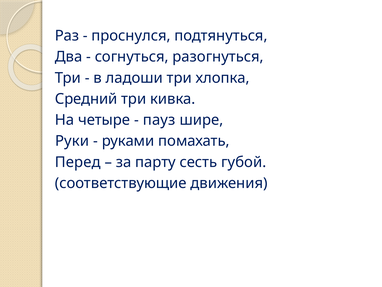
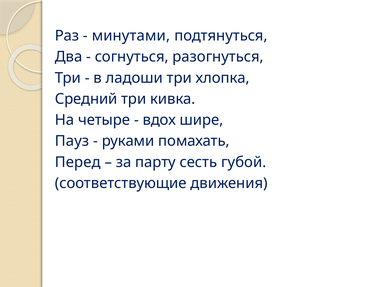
проснулся: проснулся -> минутами
пауз: пауз -> вдох
Руки: Руки -> Пауз
